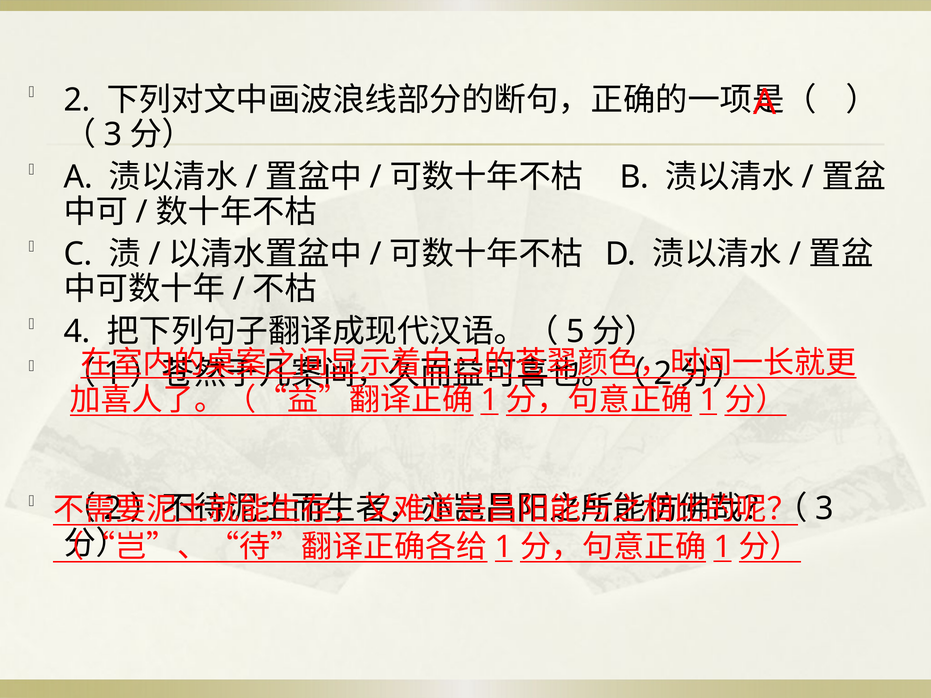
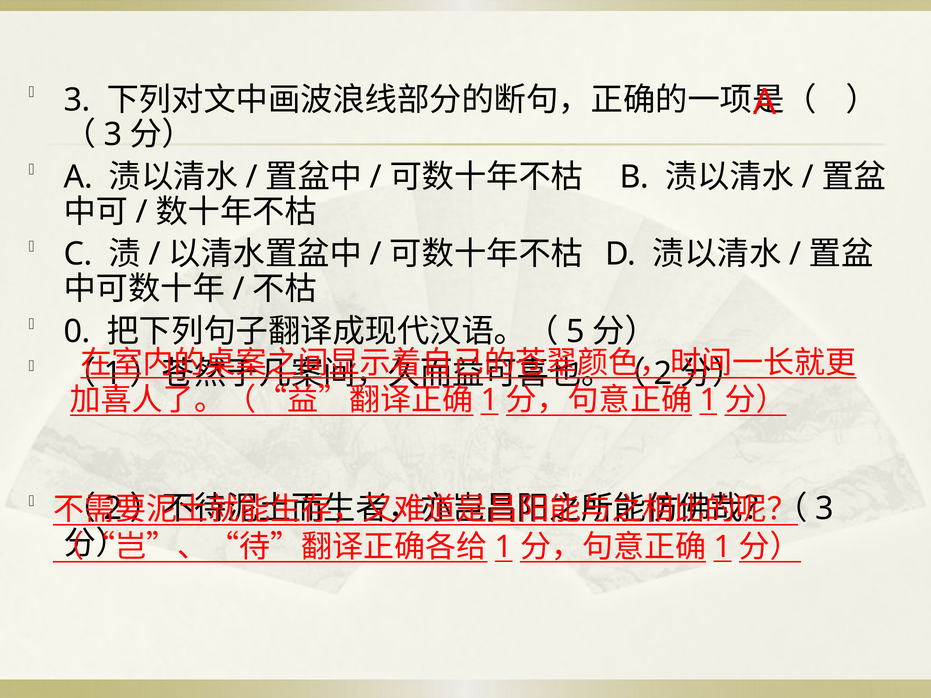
2 at (77, 100): 2 -> 3
4: 4 -> 0
